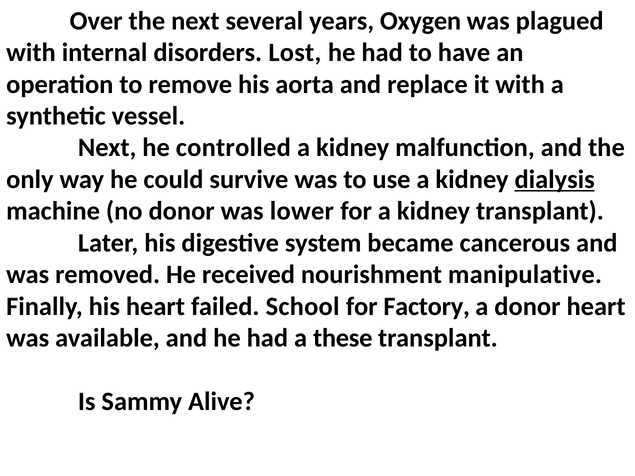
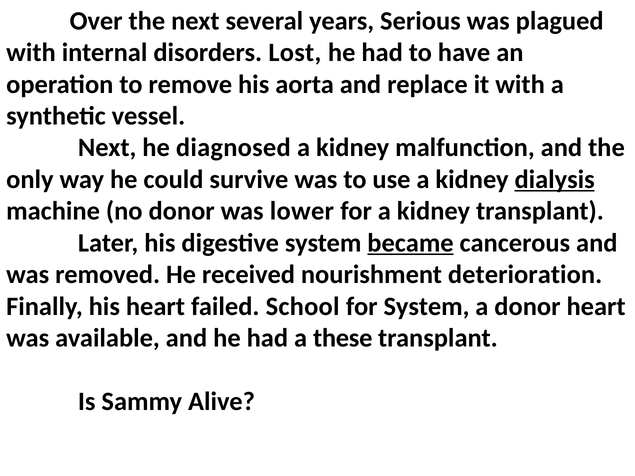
Oxygen: Oxygen -> Serious
controlled: controlled -> diagnosed
became underline: none -> present
manipulative: manipulative -> deterioration
for Factory: Factory -> System
